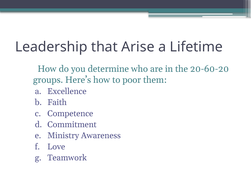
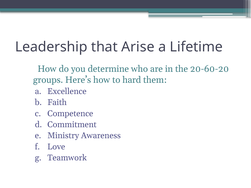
poor: poor -> hard
